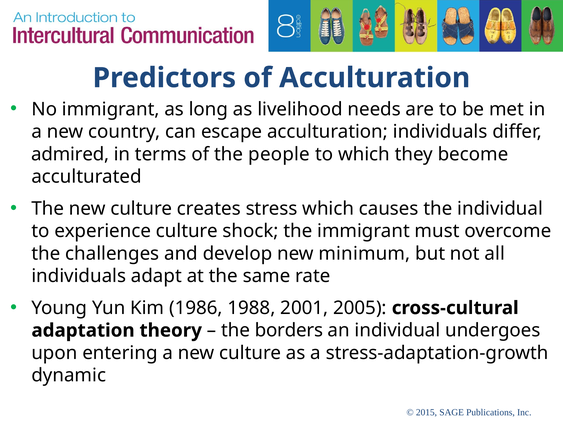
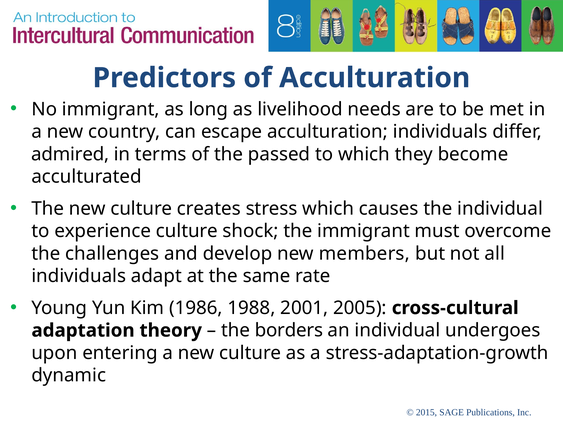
people: people -> passed
minimum: minimum -> members
